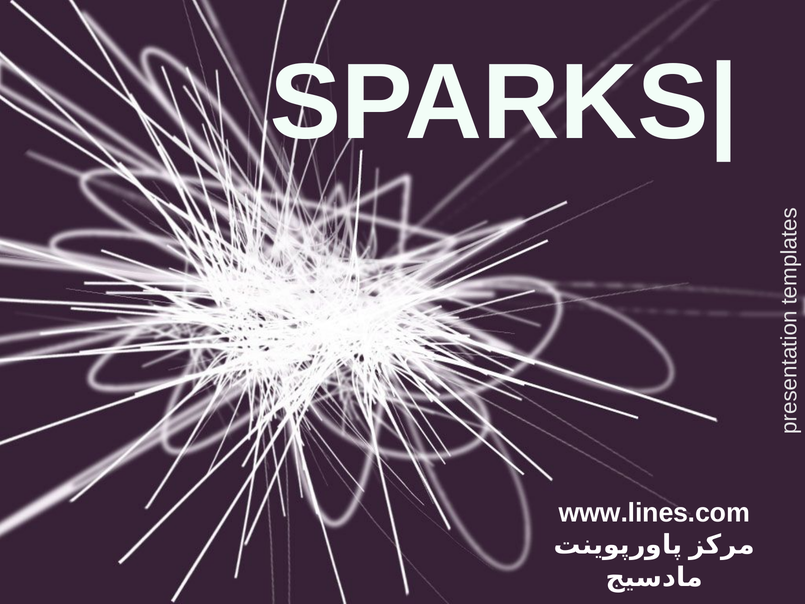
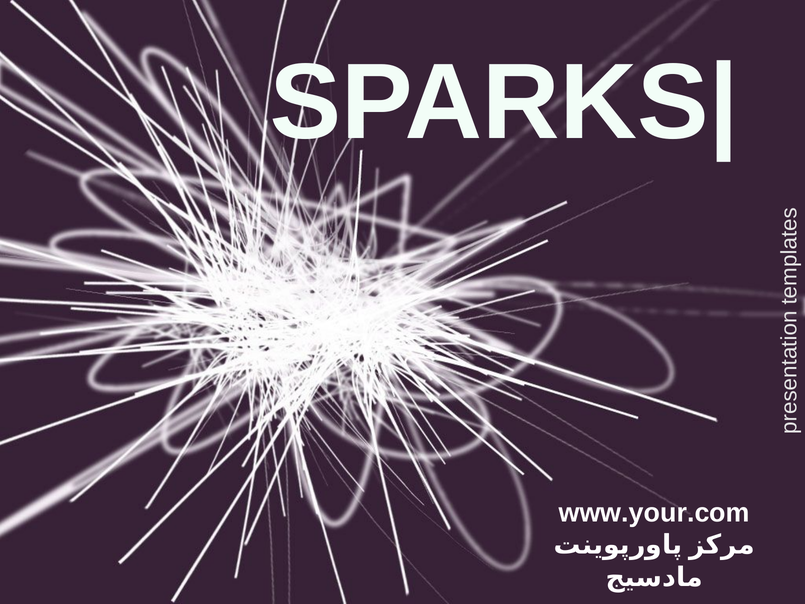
www.lines.com: www.lines.com -> www.your.com
